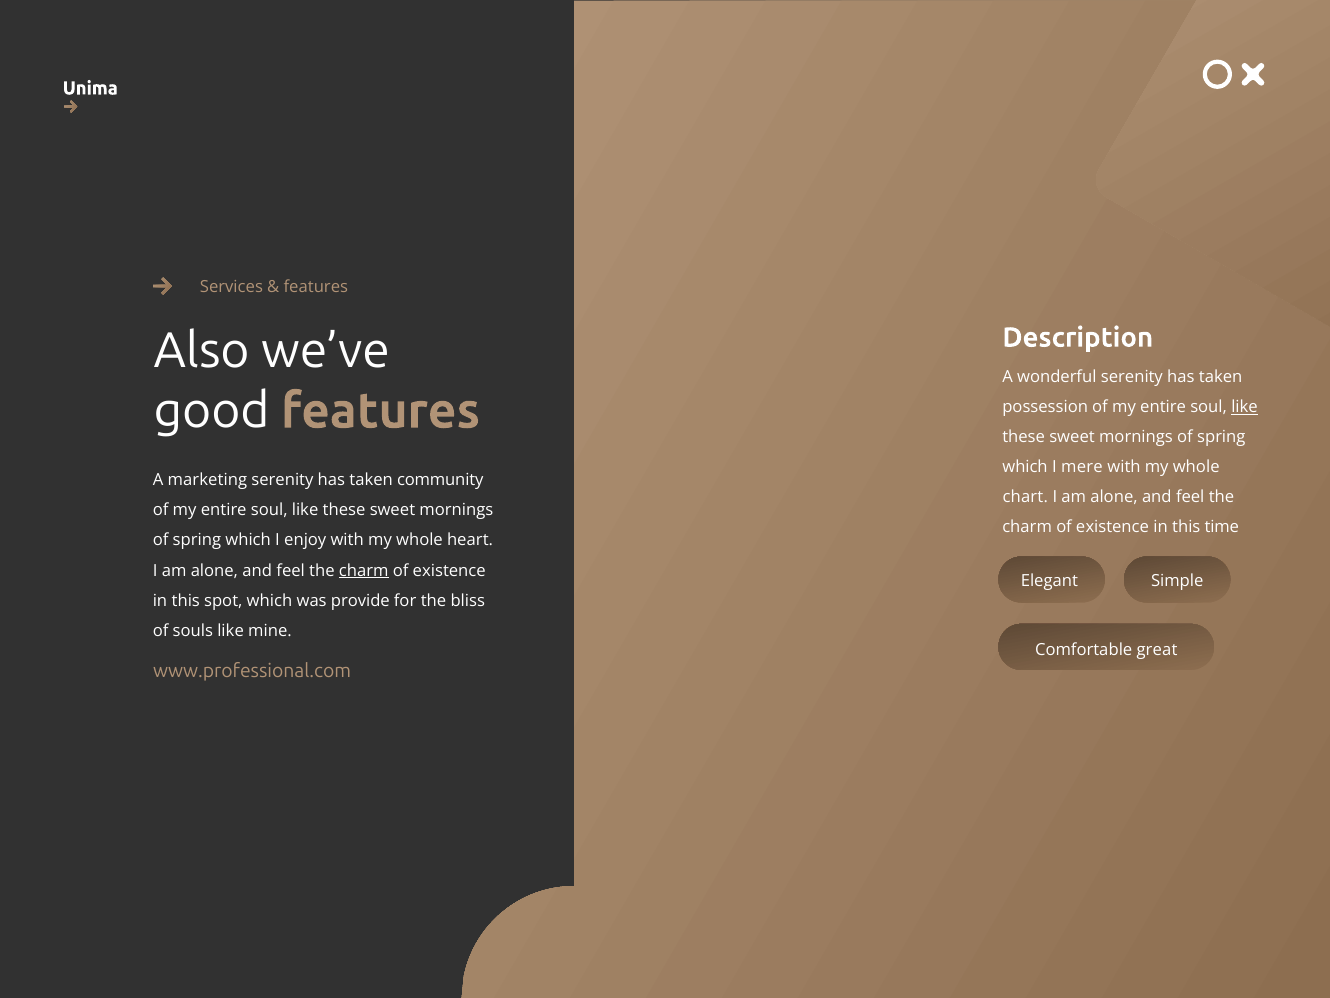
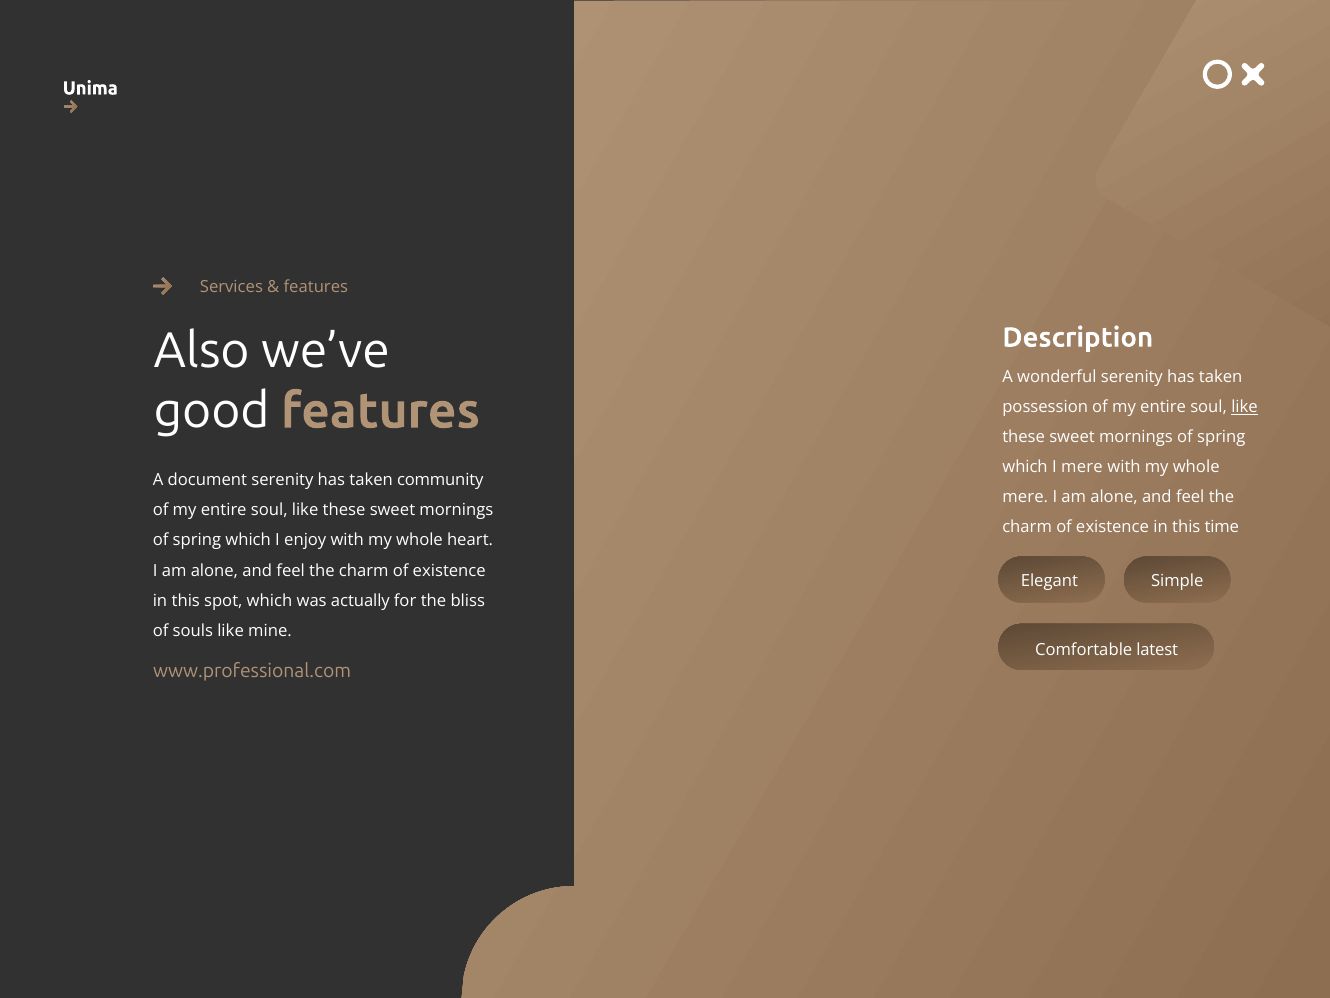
marketing: marketing -> document
chart at (1025, 497): chart -> mere
charm at (364, 570) underline: present -> none
provide: provide -> actually
great: great -> latest
